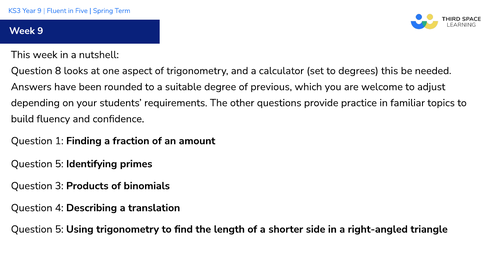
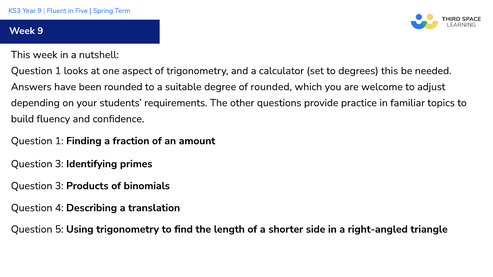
8 at (58, 71): 8 -> 1
of previous: previous -> rounded
5 at (59, 164): 5 -> 3
